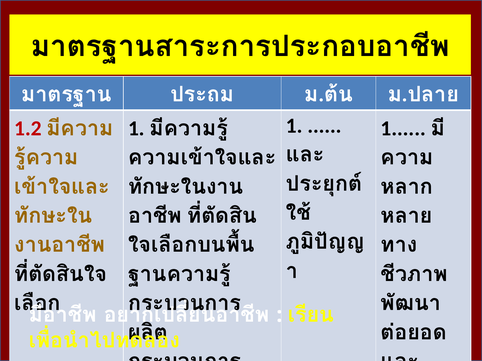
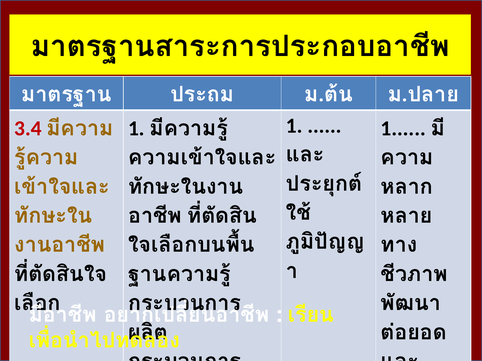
1.2: 1.2 -> 3.4
